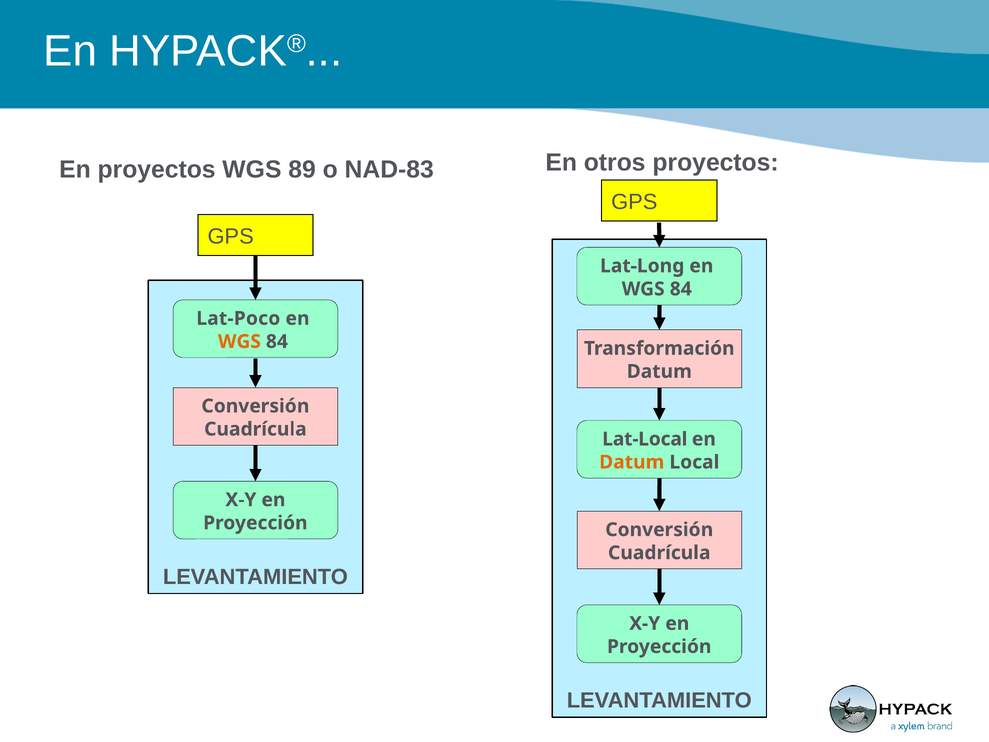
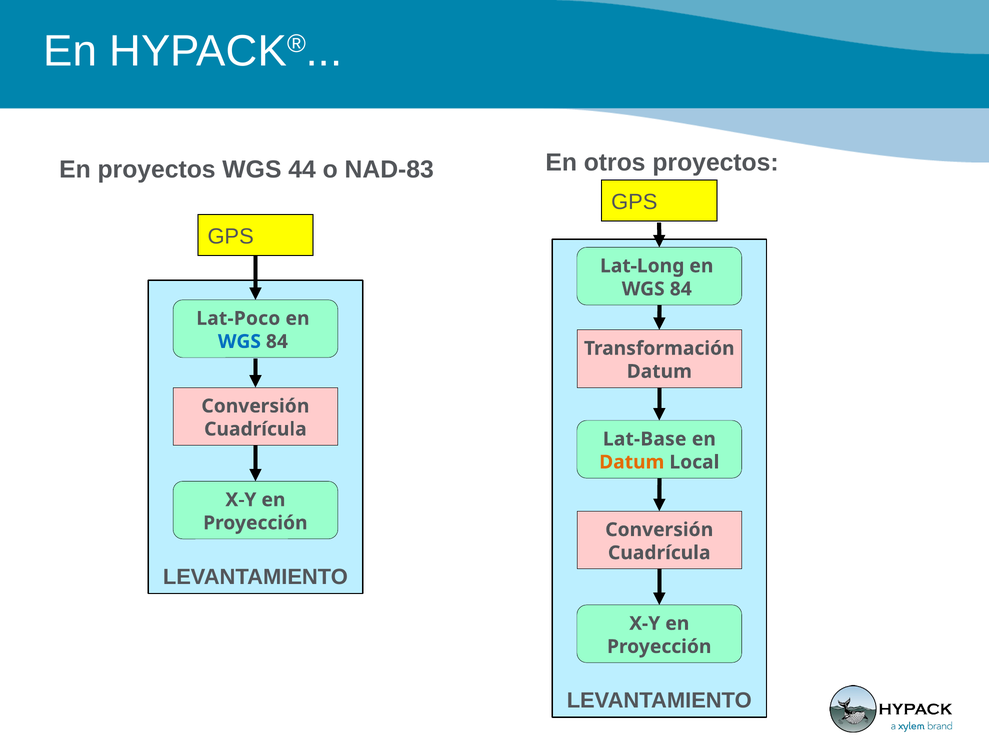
89: 89 -> 44
WGS at (239, 341) colour: orange -> blue
Lat-Local: Lat-Local -> Lat-Base
